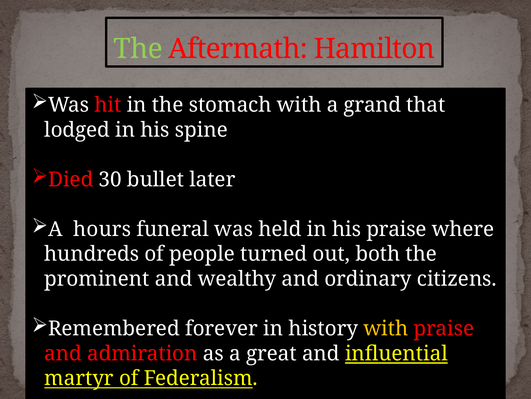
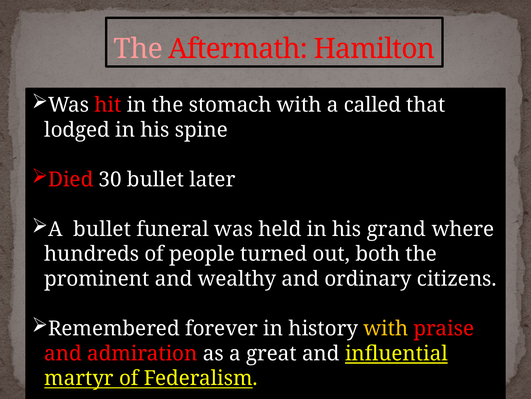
The at (138, 49) colour: light green -> pink
grand: grand -> called
A hours: hours -> bullet
his praise: praise -> grand
